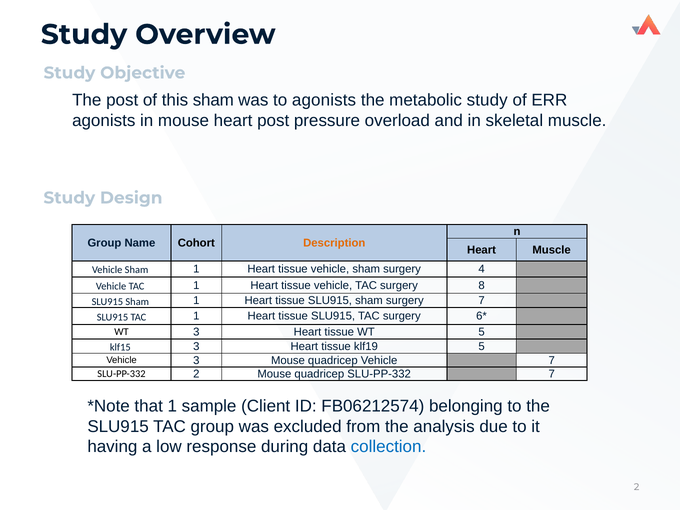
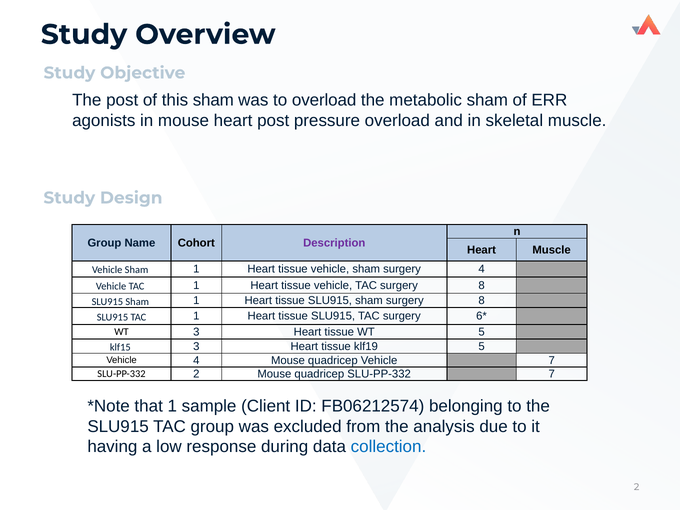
to agonists: agonists -> overload
metabolic study: study -> sham
Description colour: orange -> purple
sham surgery 7: 7 -> 8
Vehicle 3: 3 -> 4
